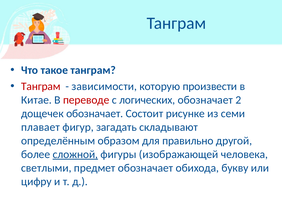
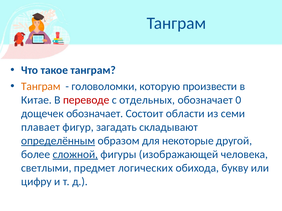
Танграм at (41, 87) colour: red -> orange
зависимости: зависимости -> головоломки
логических: логических -> отдельных
2: 2 -> 0
рисунке: рисунке -> области
определённым underline: none -> present
правильно: правильно -> некоторые
предмет обозначает: обозначает -> логических
